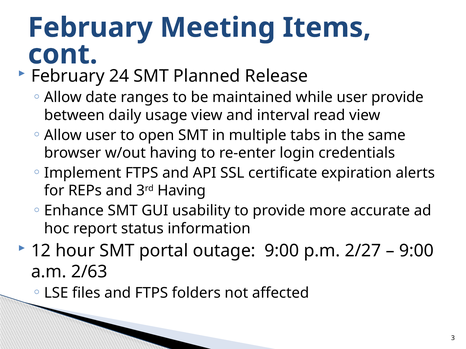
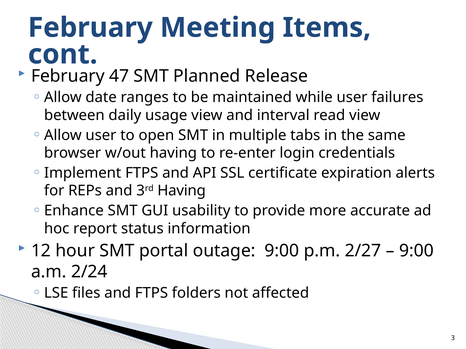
24: 24 -> 47
user provide: provide -> failures
2/63: 2/63 -> 2/24
